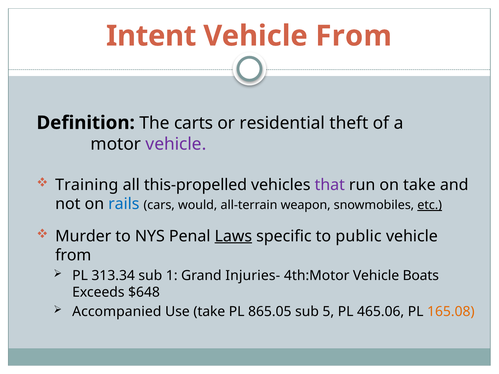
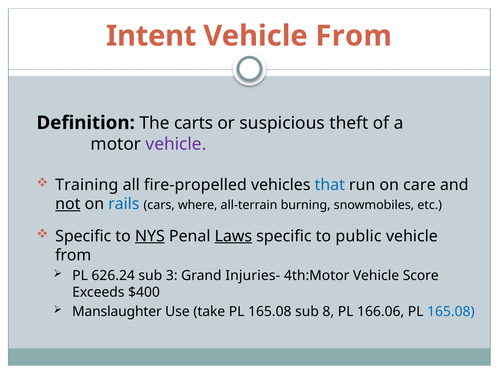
residential: residential -> suspicious
this-propelled: this-propelled -> fire-propelled
that colour: purple -> blue
on take: take -> care
not underline: none -> present
would: would -> where
weapon: weapon -> burning
etc underline: present -> none
Murder at (83, 236): Murder -> Specific
NYS underline: none -> present
313.34: 313.34 -> 626.24
1: 1 -> 3
Boats: Boats -> Score
$648: $648 -> $400
Accompanied: Accompanied -> Manslaughter
865.05 at (270, 312): 865.05 -> 165.08
5: 5 -> 8
465.06: 465.06 -> 166.06
165.08 at (451, 312) colour: orange -> blue
